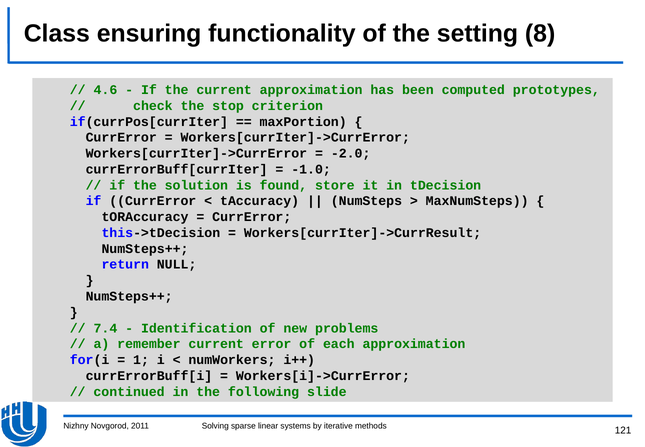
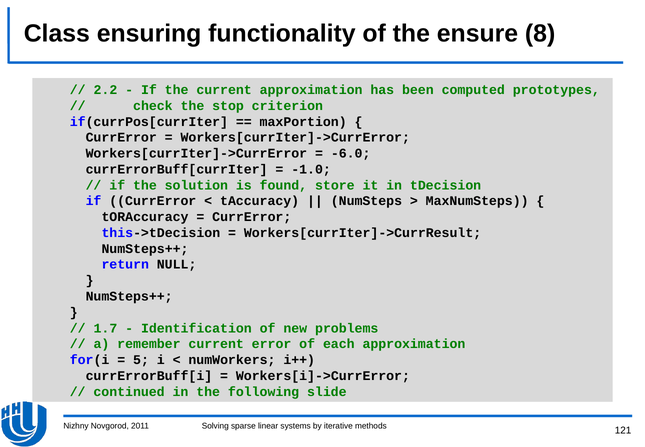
setting: setting -> ensure
4.6: 4.6 -> 2.2
-2.0: -2.0 -> -6.0
7.4: 7.4 -> 1.7
1: 1 -> 5
